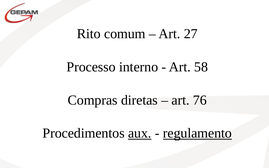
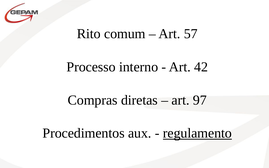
27: 27 -> 57
58: 58 -> 42
76: 76 -> 97
aux underline: present -> none
